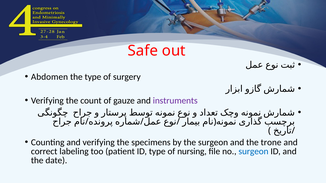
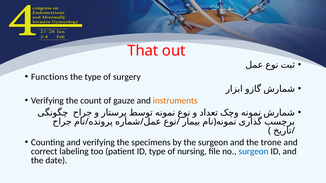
Safe: Safe -> That
Abdomen: Abdomen -> Functions
instruments colour: purple -> orange
